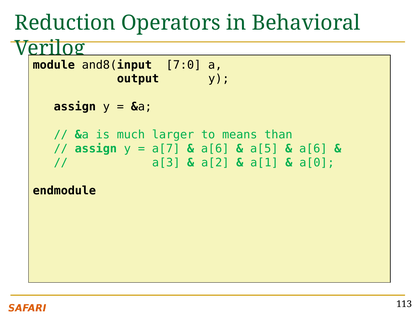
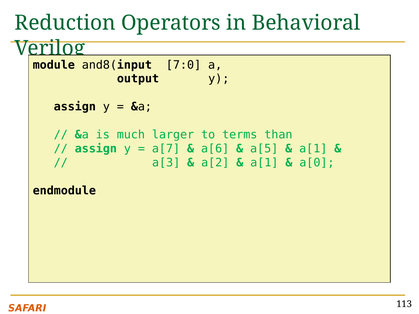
means: means -> terms
a[6 at (313, 149): a[6 -> a[1
